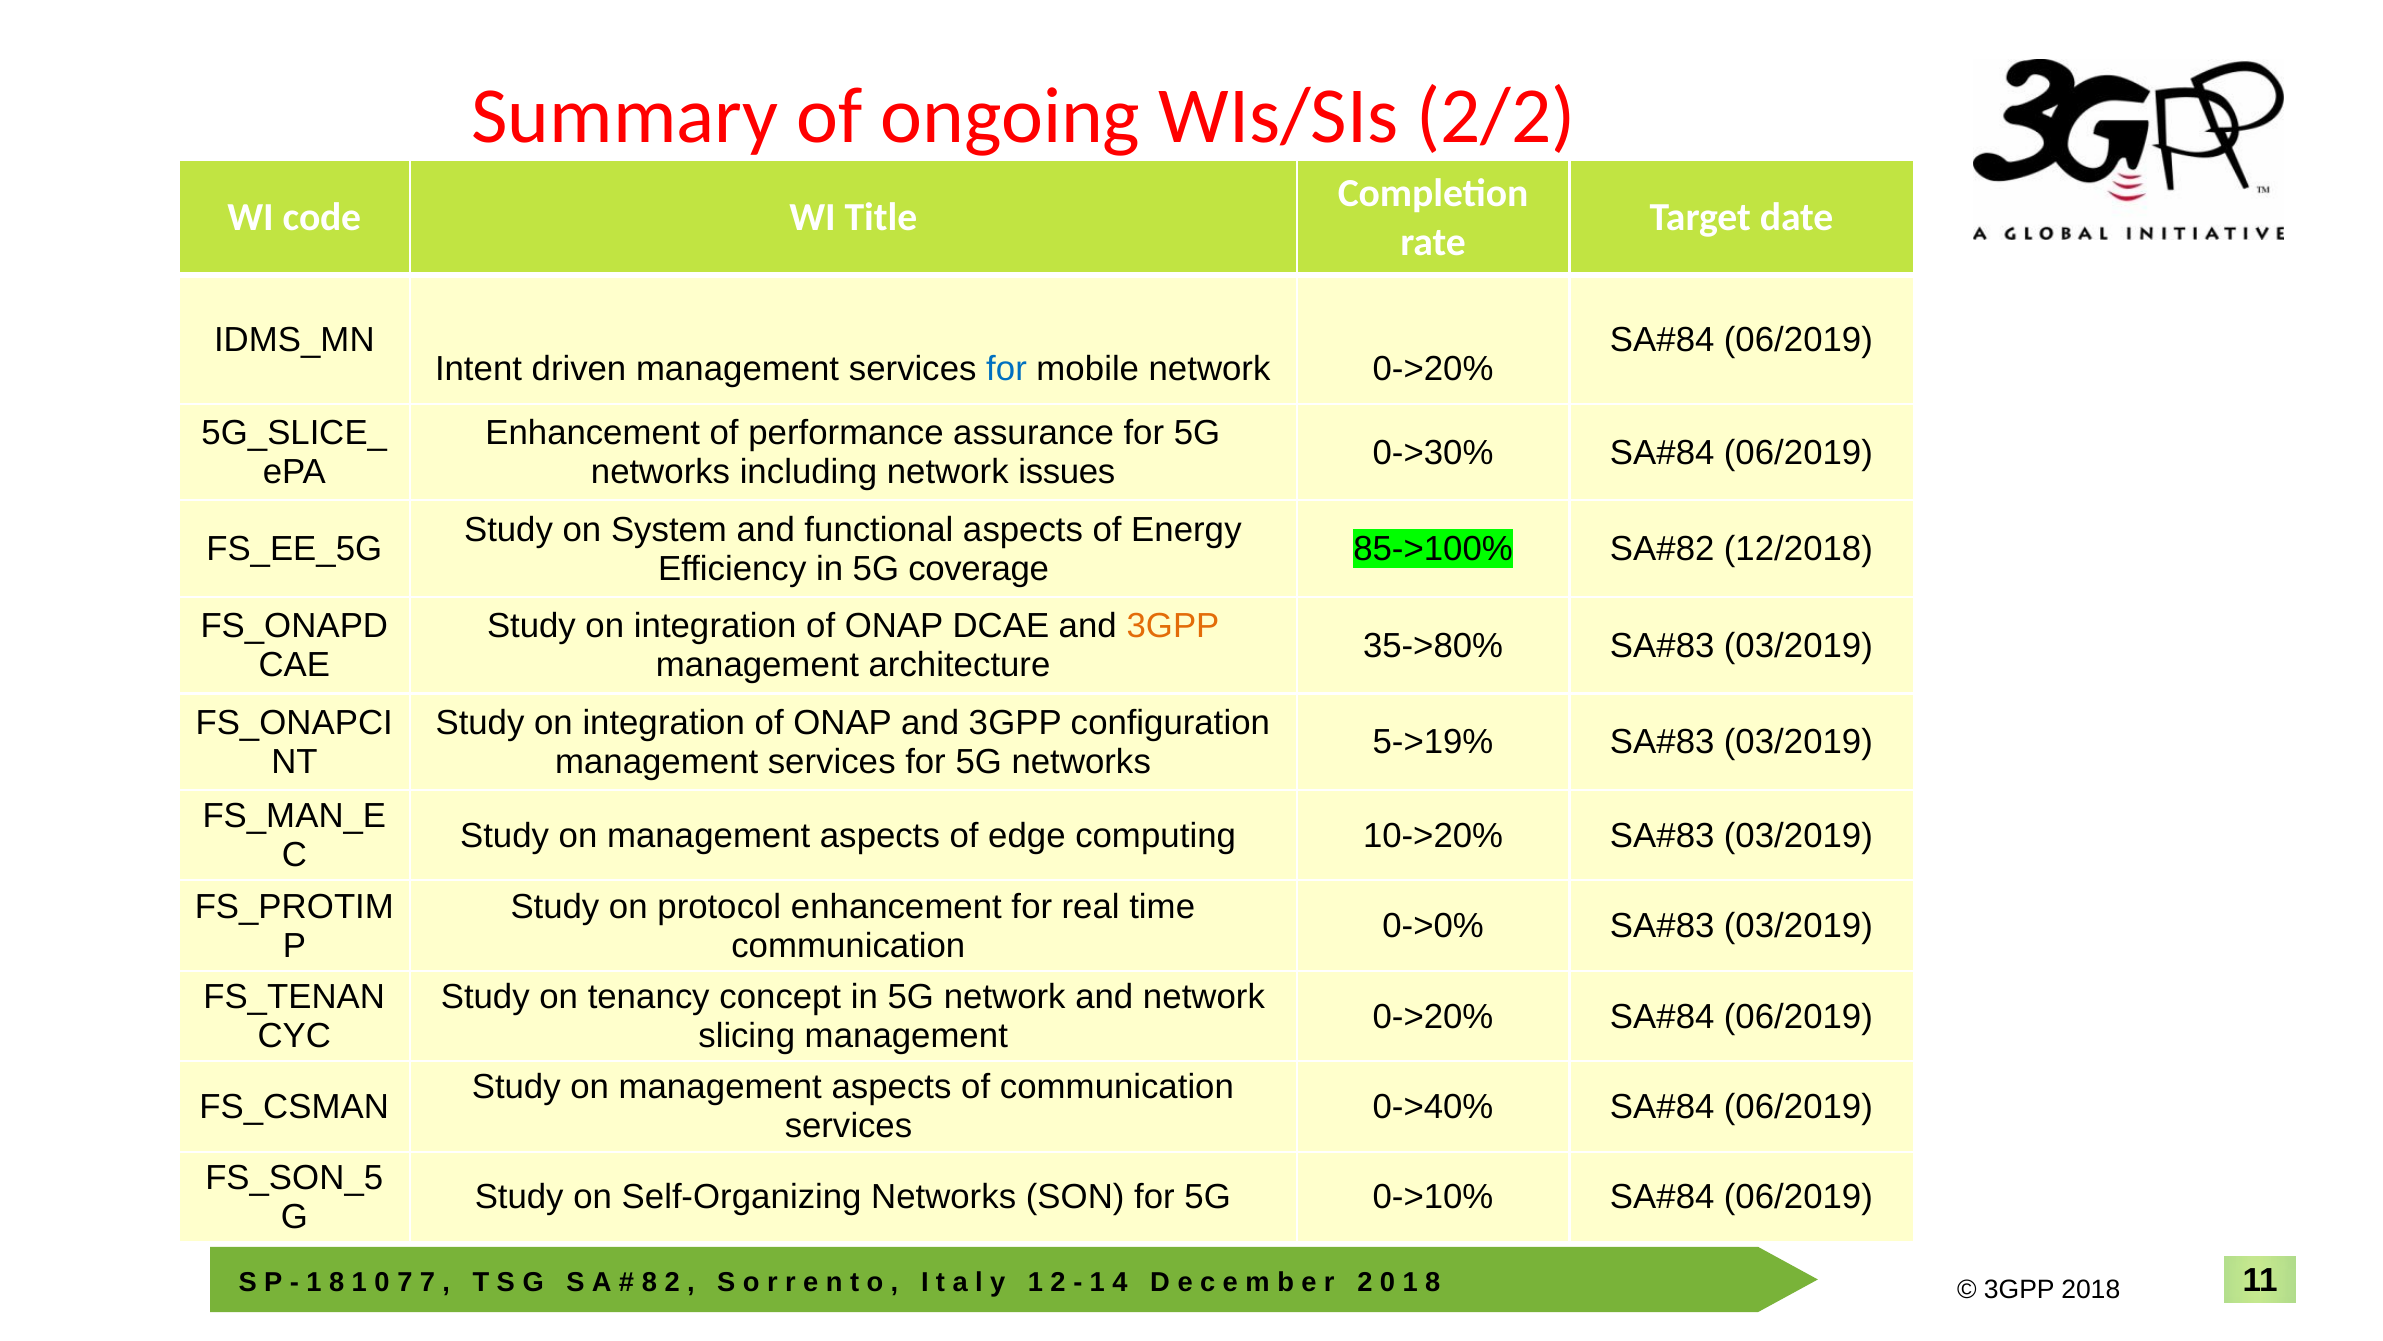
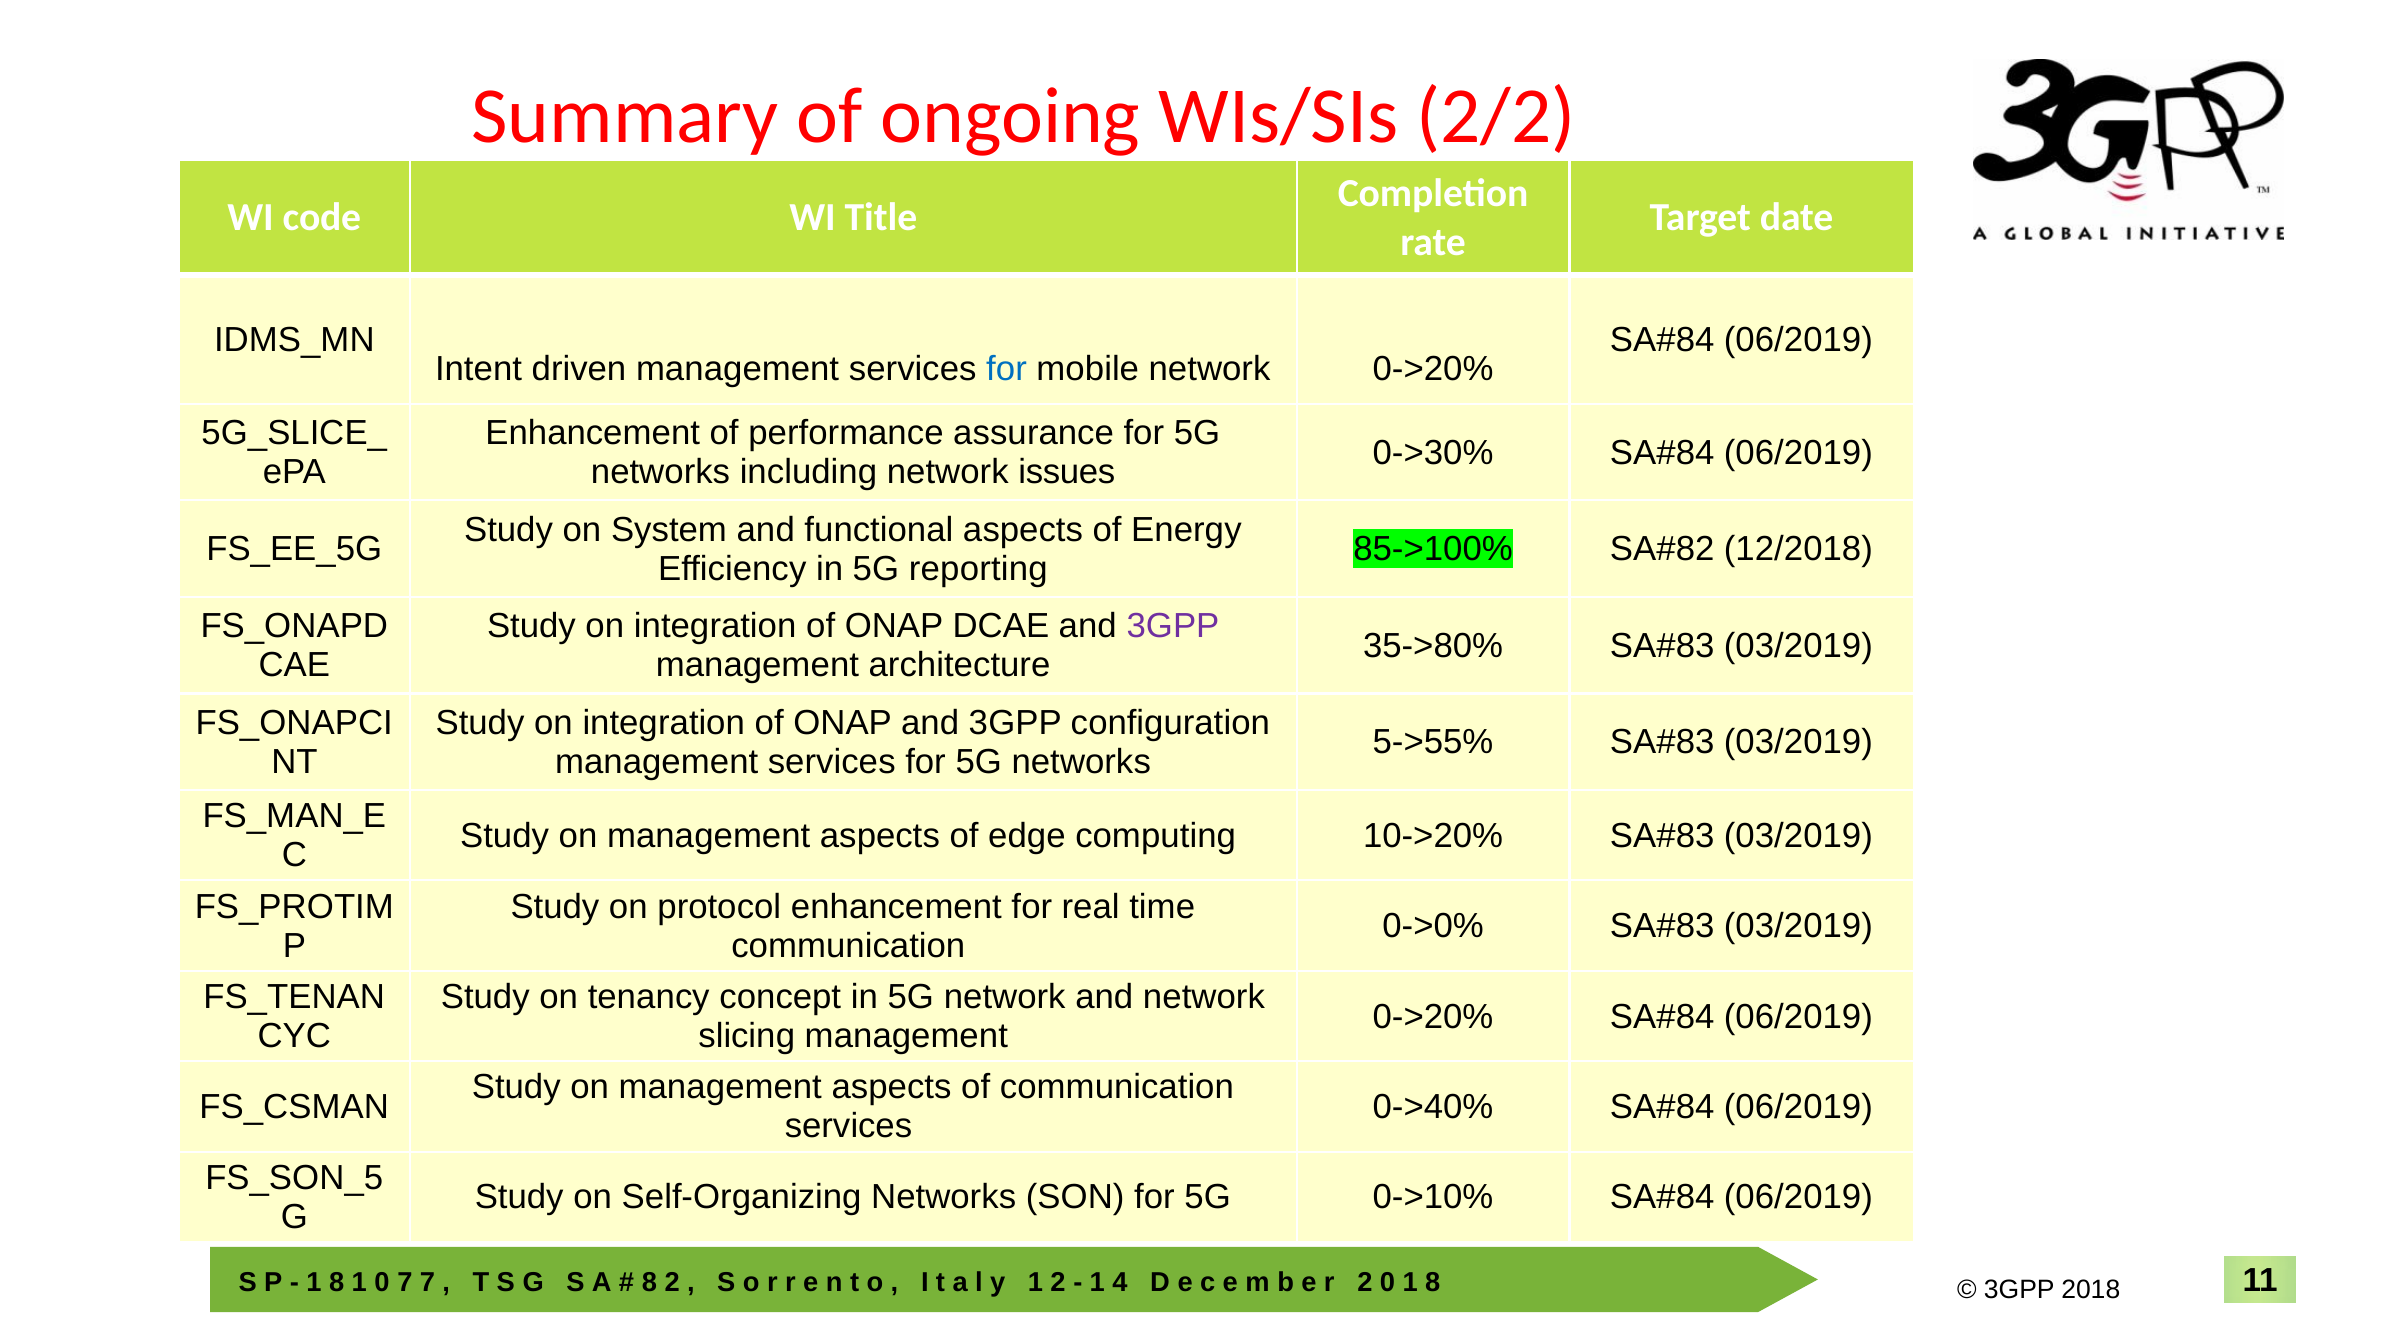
coverage: coverage -> reporting
3GPP at (1173, 626) colour: orange -> purple
5->19%: 5->19% -> 5->55%
